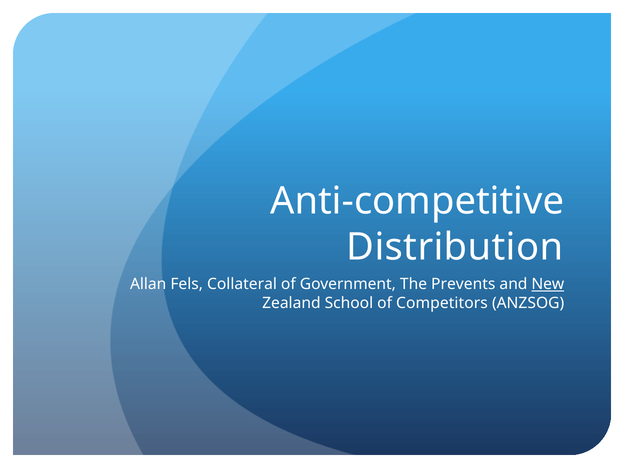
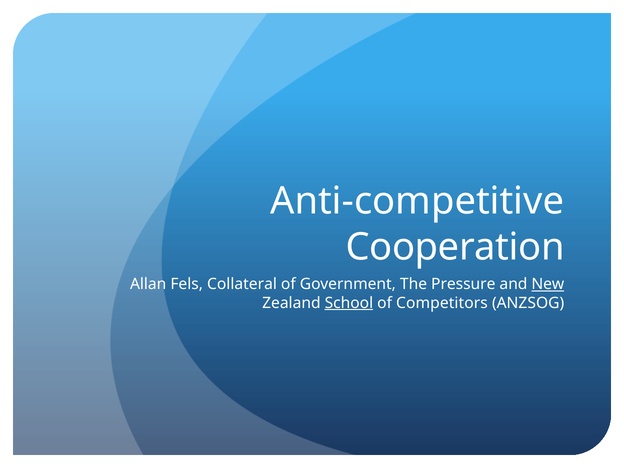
Distribution: Distribution -> Cooperation
Prevents: Prevents -> Pressure
School underline: none -> present
